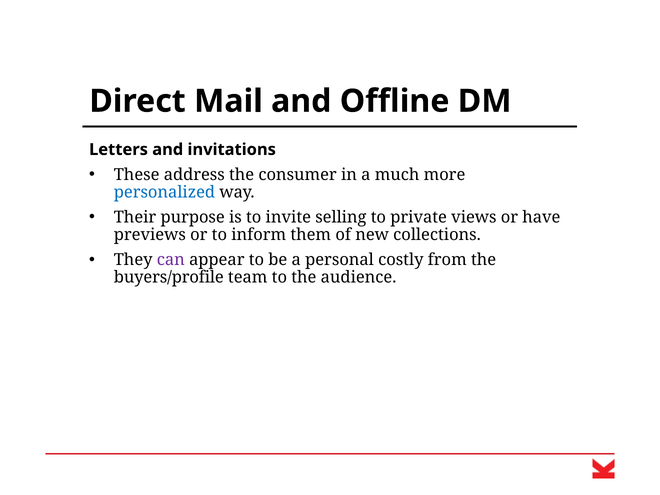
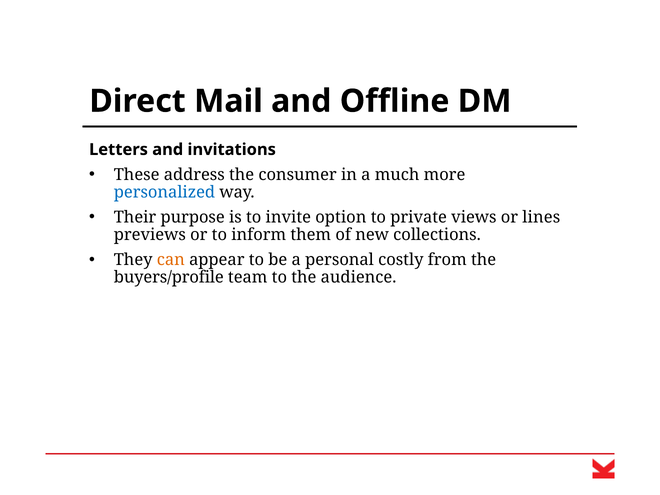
selling: selling -> option
have: have -> lines
can colour: purple -> orange
